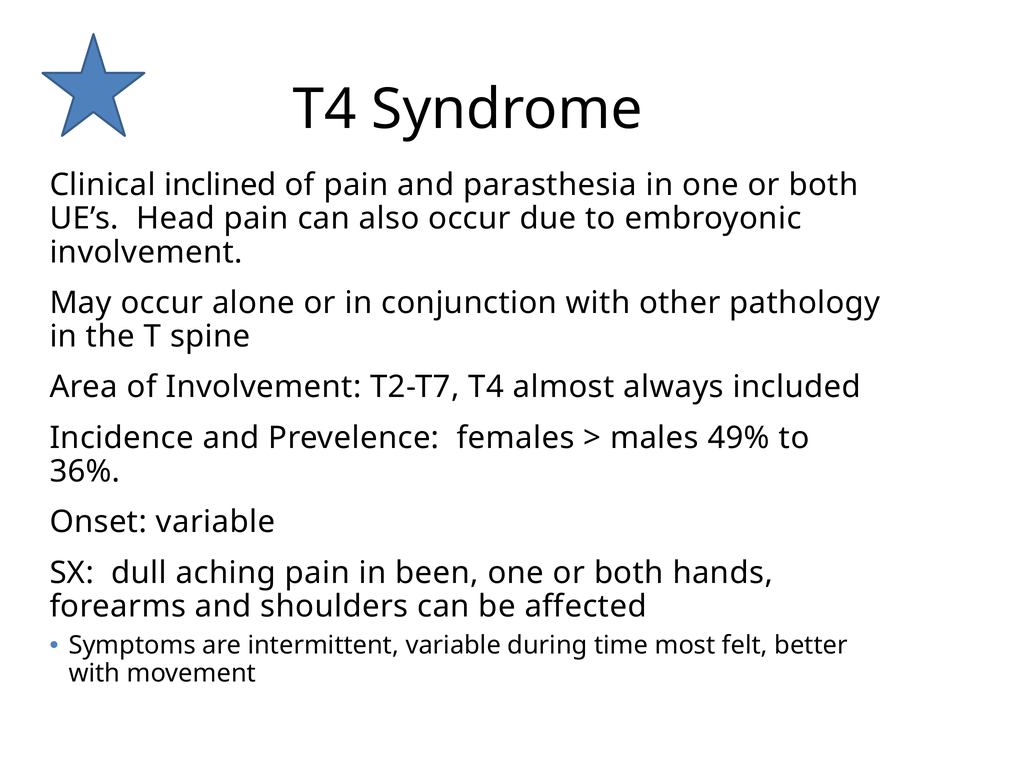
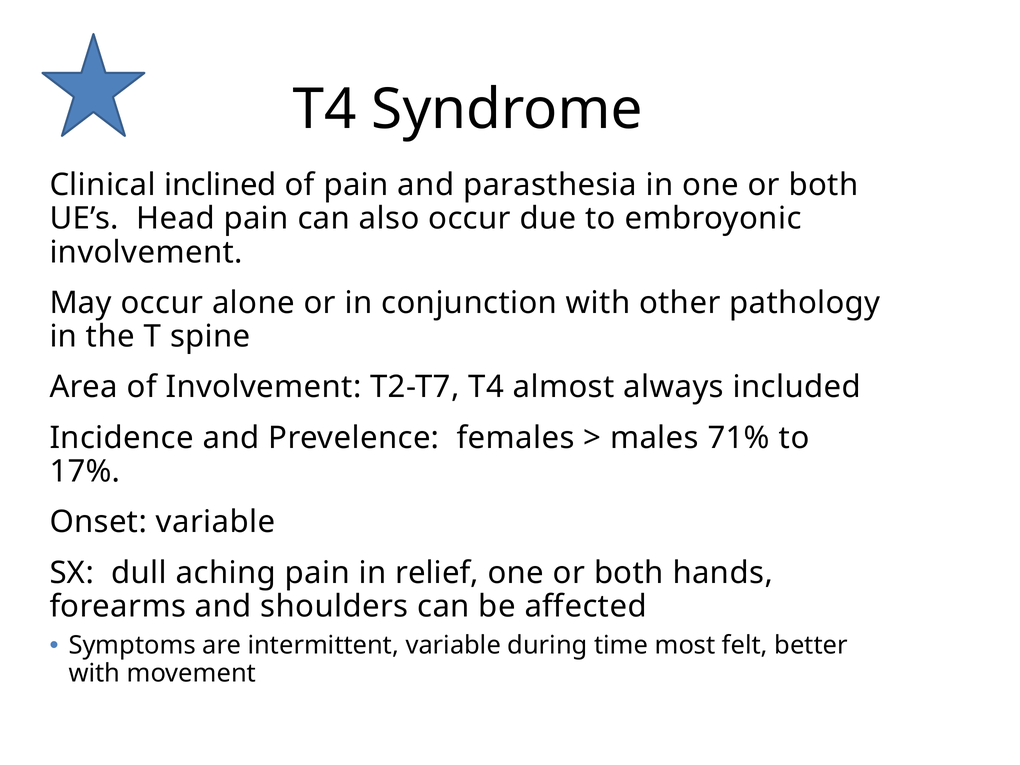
49%: 49% -> 71%
36%: 36% -> 17%
been: been -> relief
